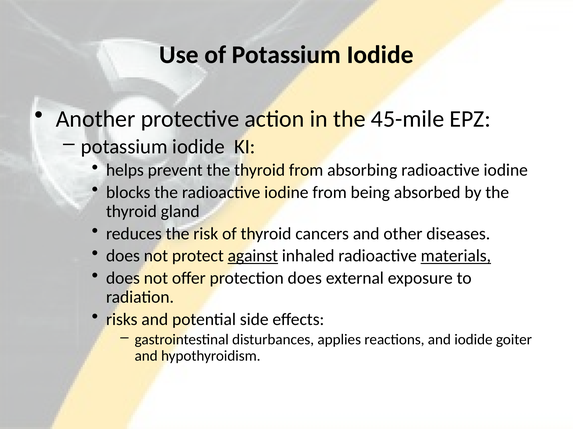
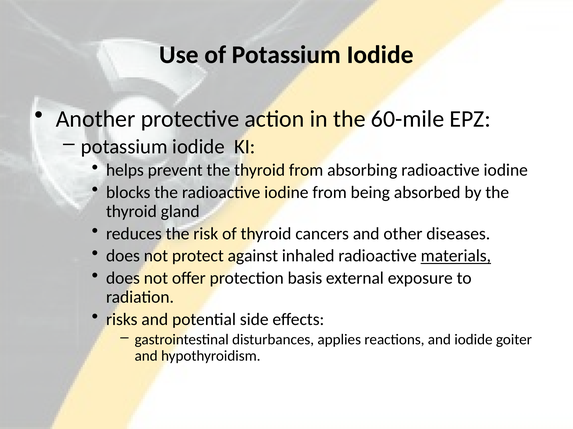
45-mile: 45-mile -> 60-mile
against underline: present -> none
protection does: does -> basis
